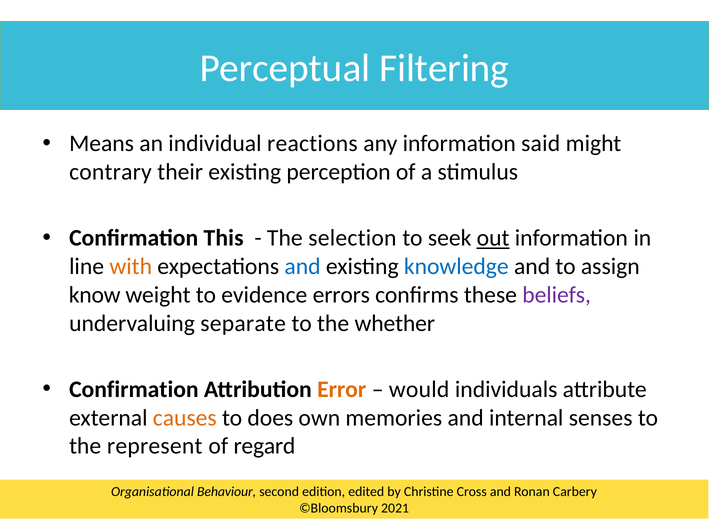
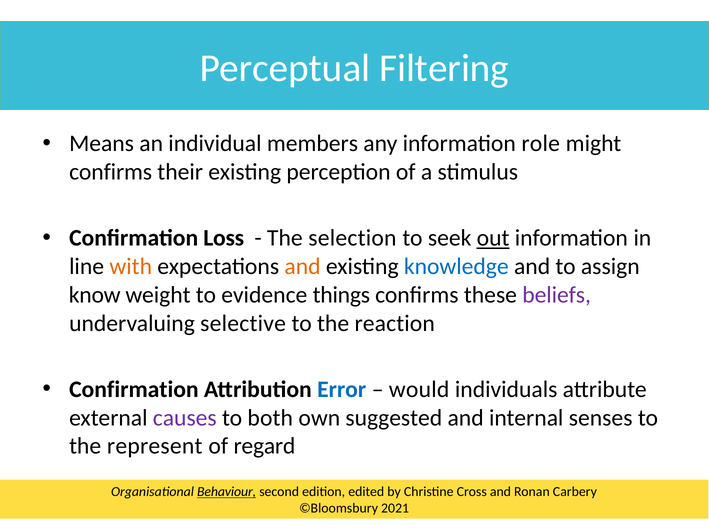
reactions: reactions -> members
said: said -> role
contrary at (110, 172): contrary -> confirms
This: This -> Loss
and at (303, 266) colour: blue -> orange
errors: errors -> things
separate: separate -> selective
whether: whether -> reaction
Error colour: orange -> blue
causes colour: orange -> purple
does: does -> both
memories: memories -> suggested
Behaviour underline: none -> present
